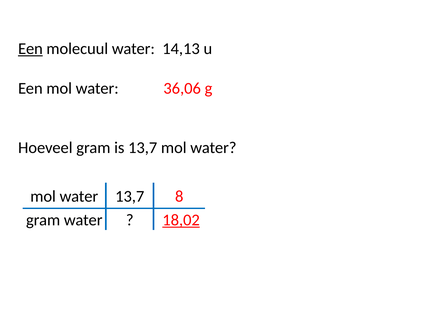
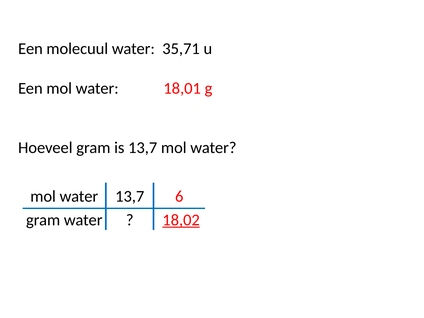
Een at (30, 49) underline: present -> none
14,13: 14,13 -> 35,71
36,06: 36,06 -> 18,01
8: 8 -> 6
